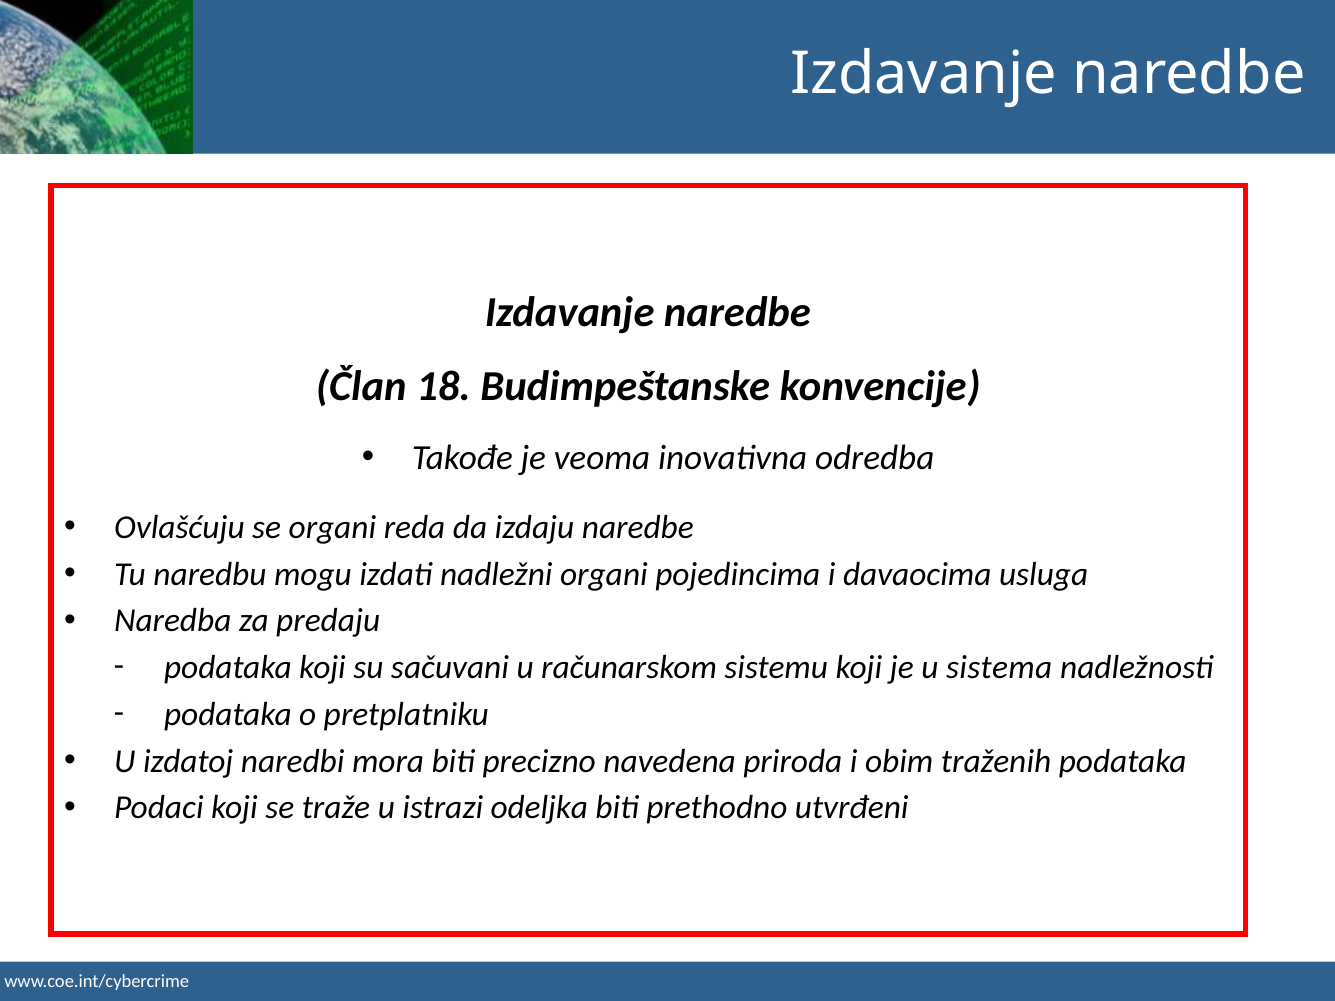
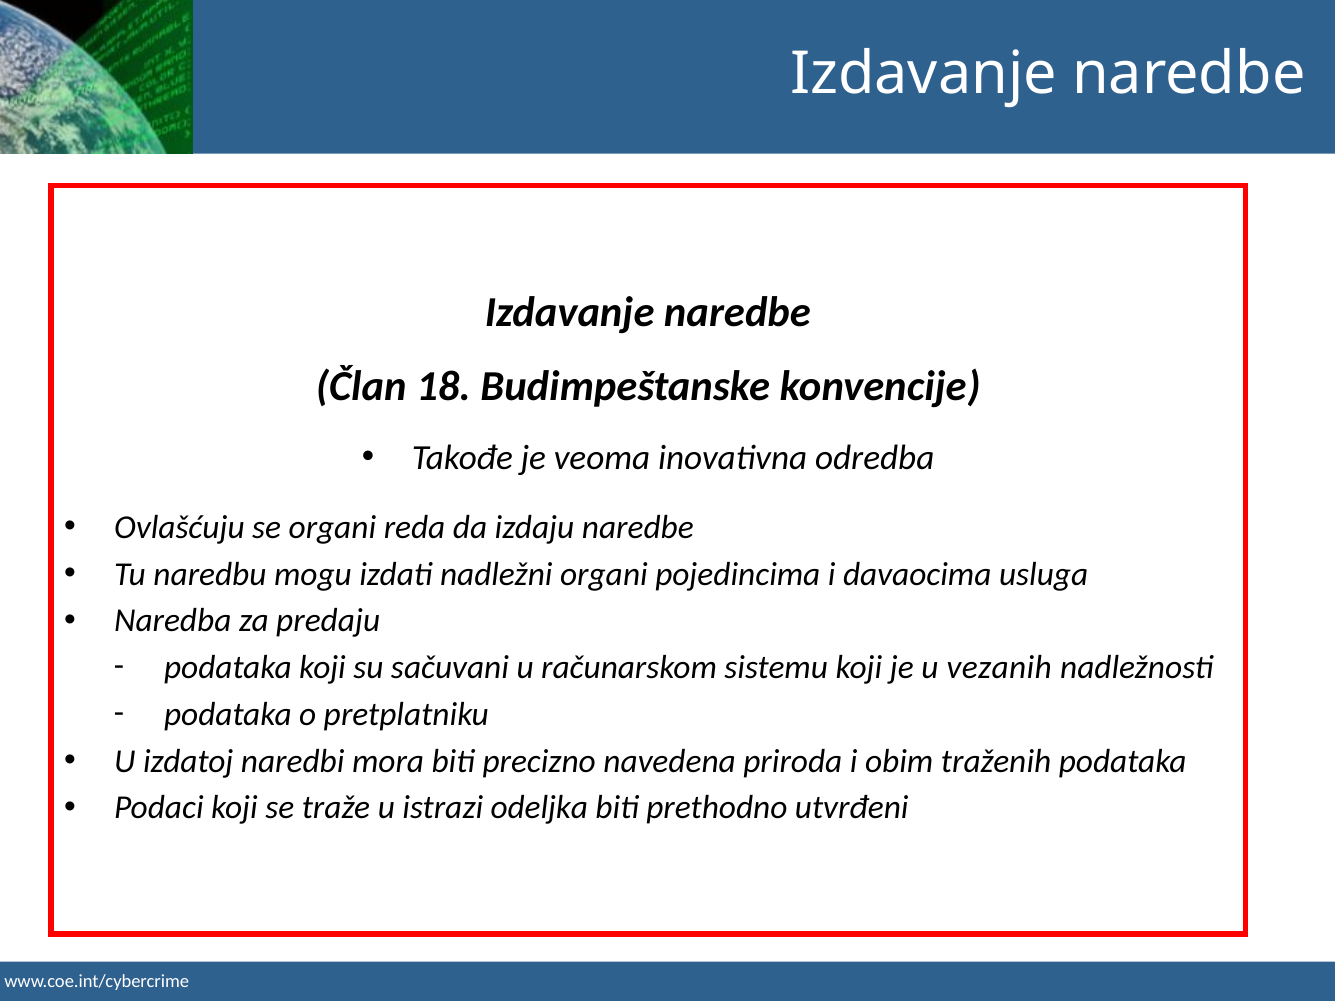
sistema: sistema -> vezanih
